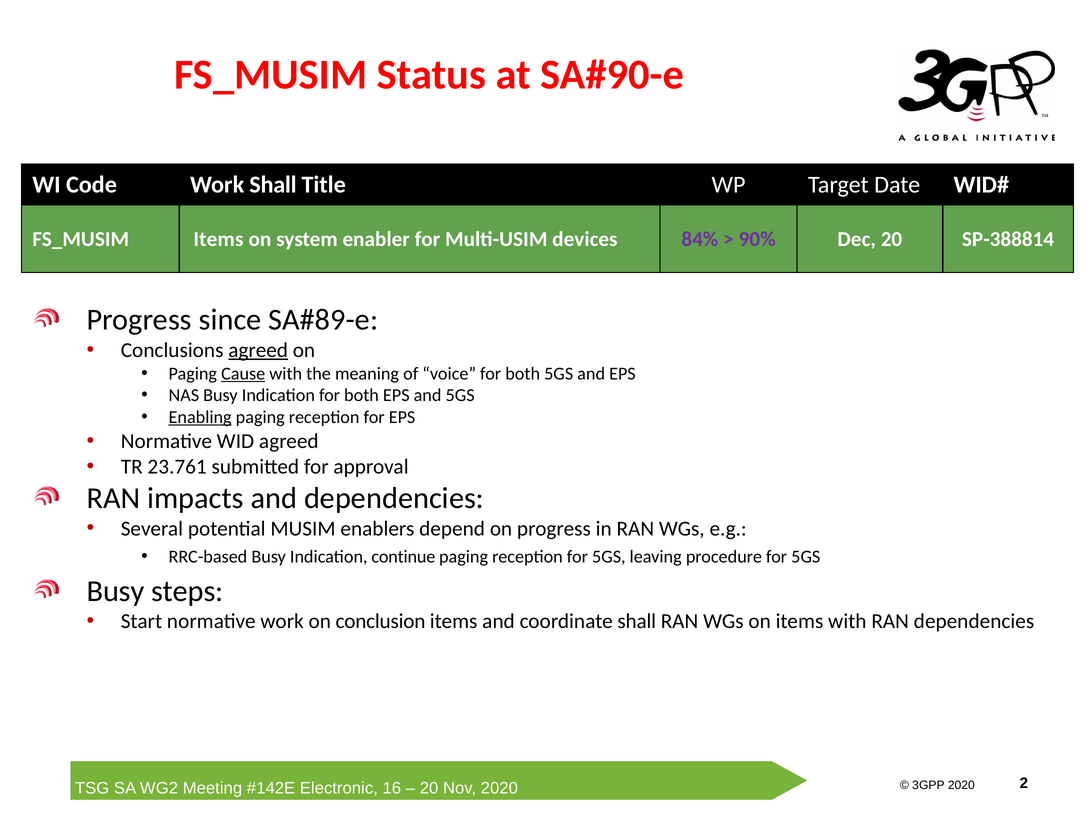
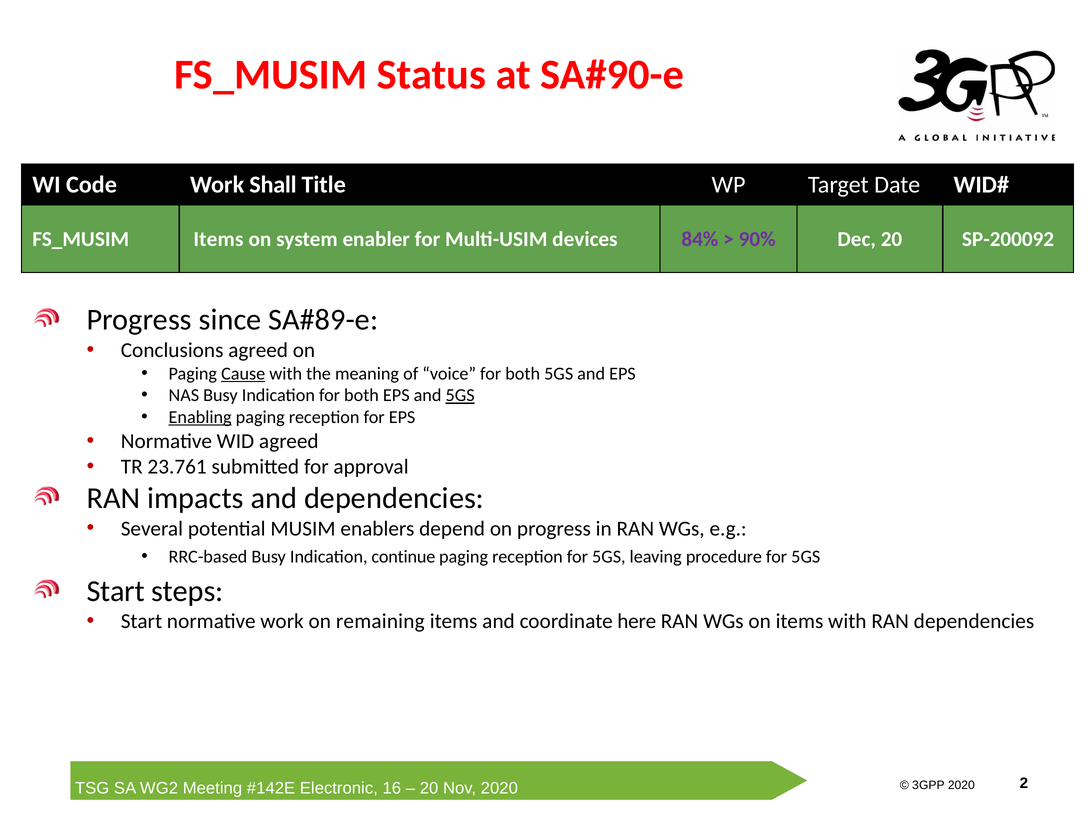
SP-388814: SP-388814 -> SP-200092
agreed at (258, 350) underline: present -> none
5GS at (460, 395) underline: none -> present
Busy at (116, 591): Busy -> Start
conclusion: conclusion -> remaining
coordinate shall: shall -> here
